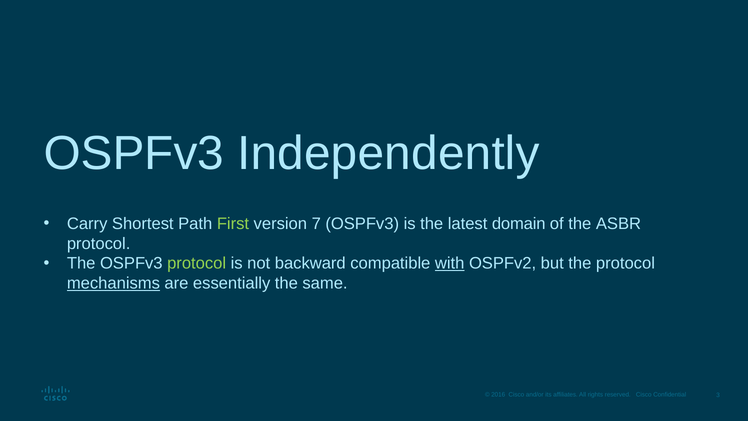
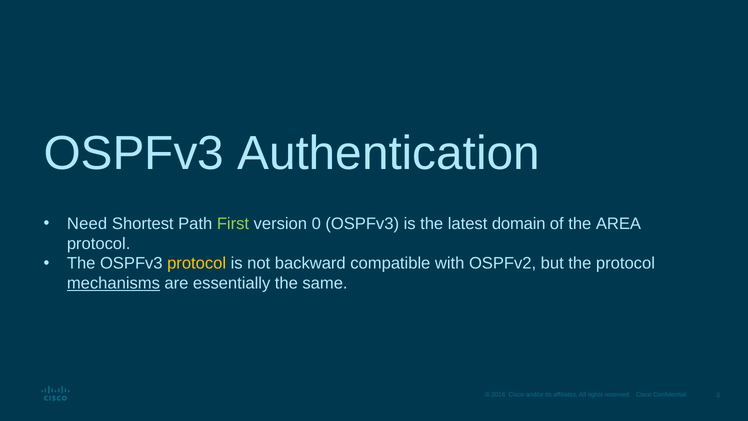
Independently: Independently -> Authentication
Carry: Carry -> Need
7: 7 -> 0
ASBR: ASBR -> AREA
protocol at (197, 263) colour: light green -> yellow
with underline: present -> none
